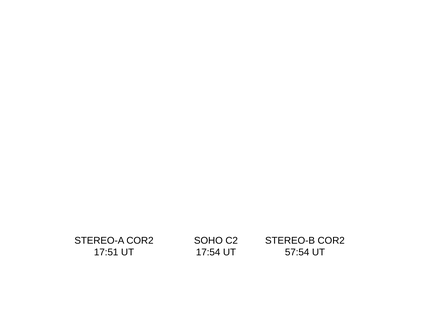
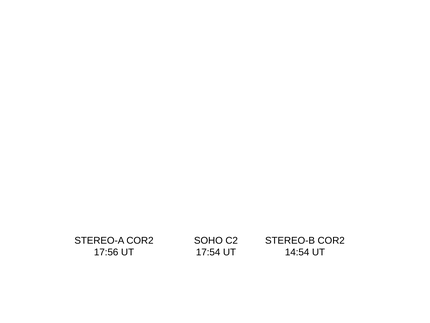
17:51: 17:51 -> 17:56
57:54: 57:54 -> 14:54
